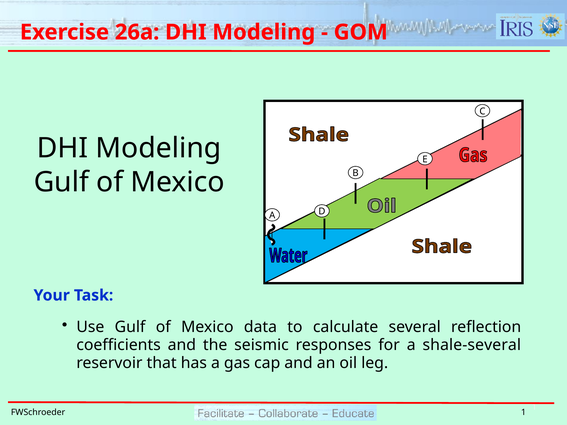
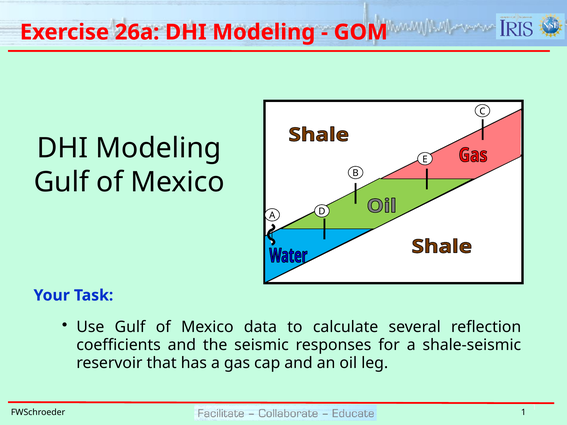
shale-several: shale-several -> shale-seismic
